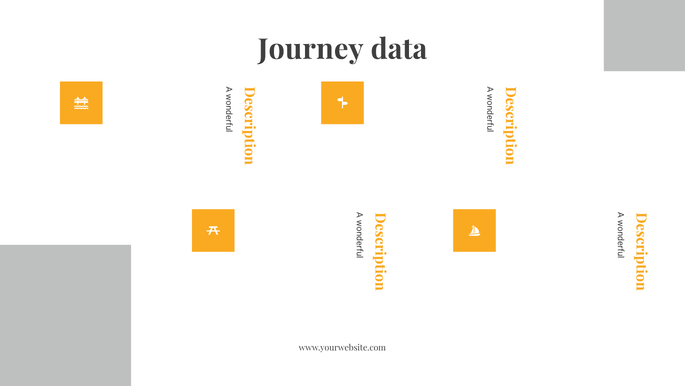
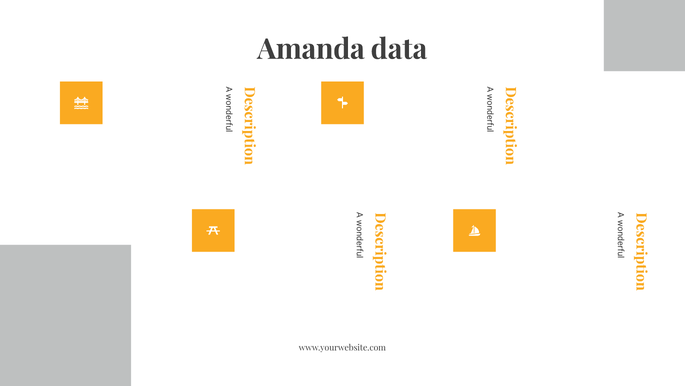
Journey: Journey -> Amanda
